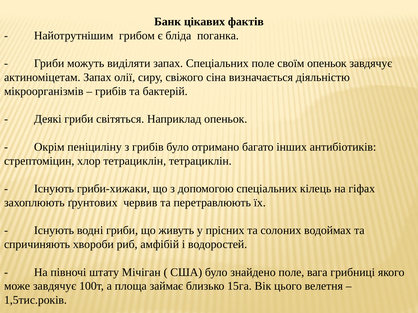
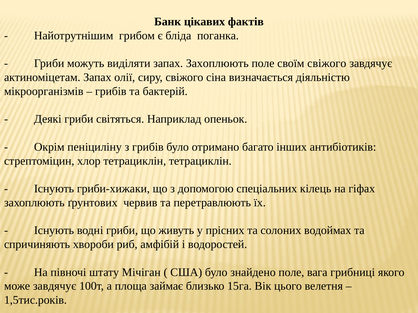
запах Спеціальних: Спеціальних -> Захоплюють
своїм опеньок: опеньок -> свіжого
